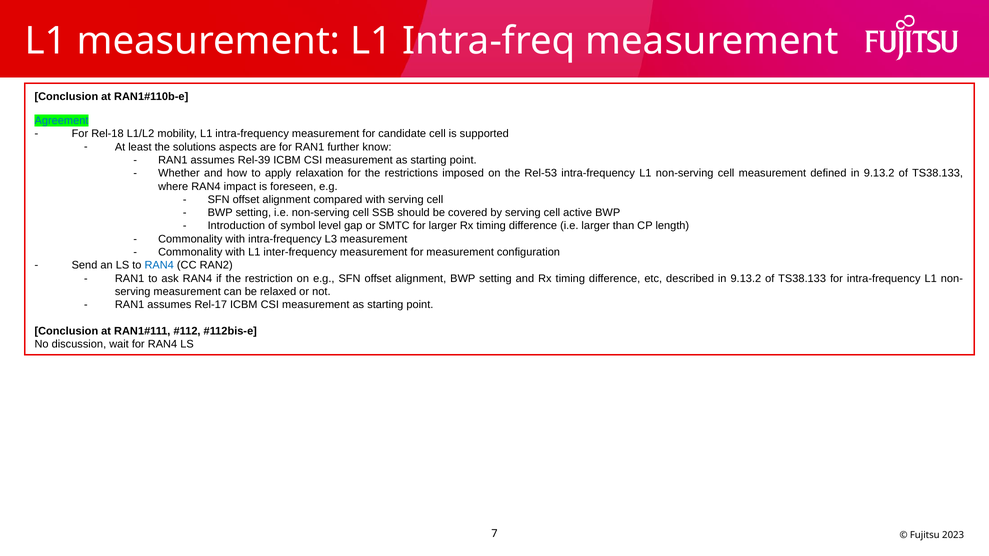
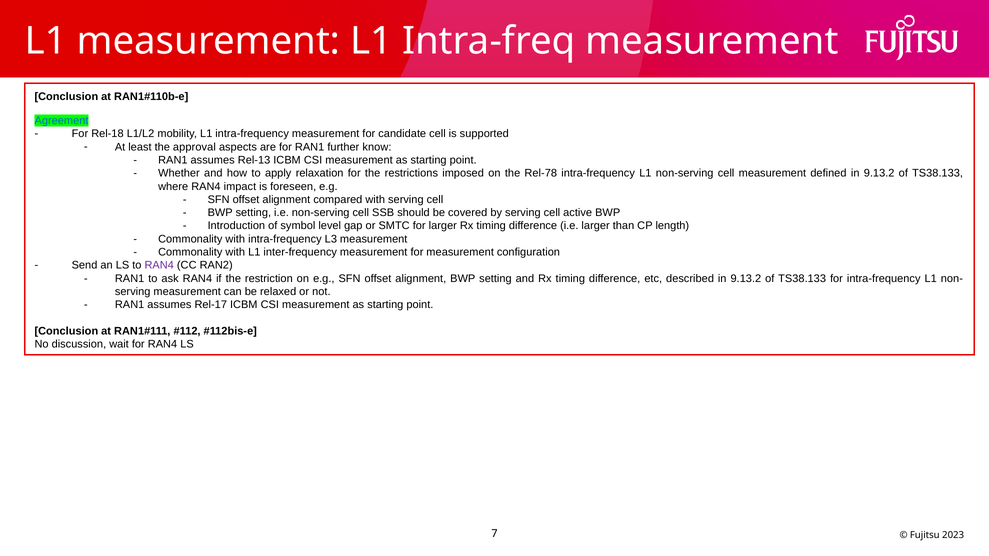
solutions: solutions -> approval
Rel-39: Rel-39 -> Rel-13
Rel-53: Rel-53 -> Rel-78
RAN4 at (159, 265) colour: blue -> purple
